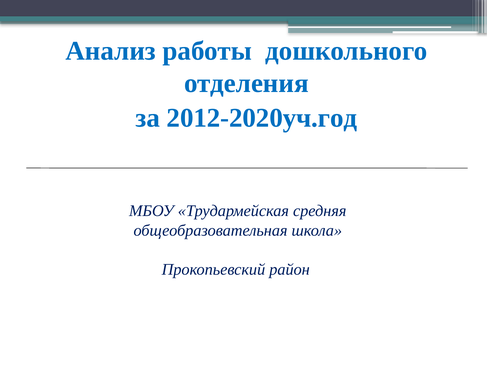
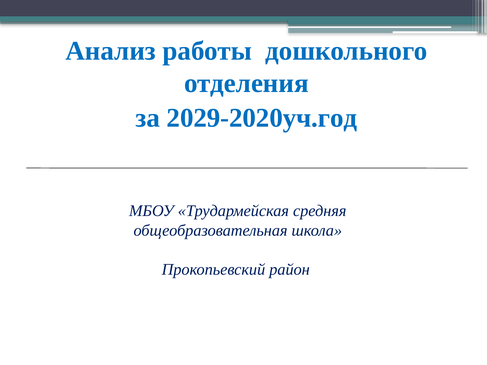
2012-2020уч.год: 2012-2020уч.год -> 2029-2020уч.год
